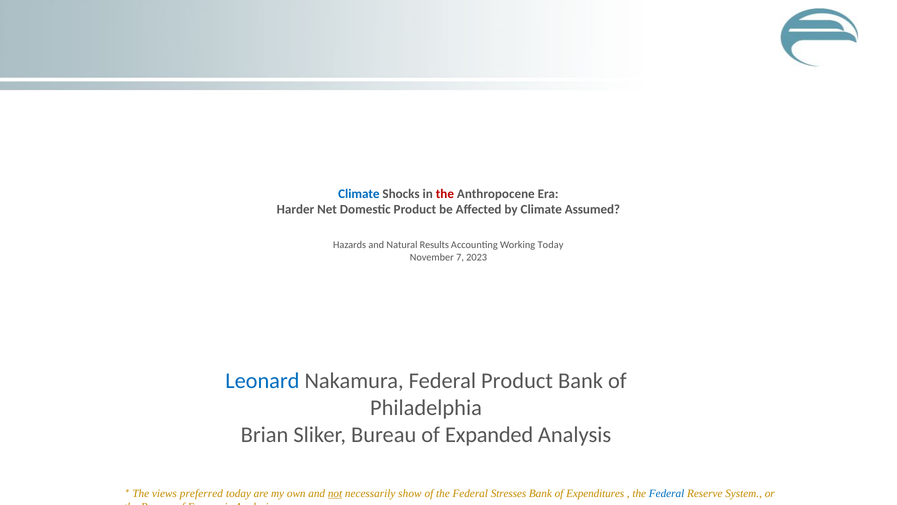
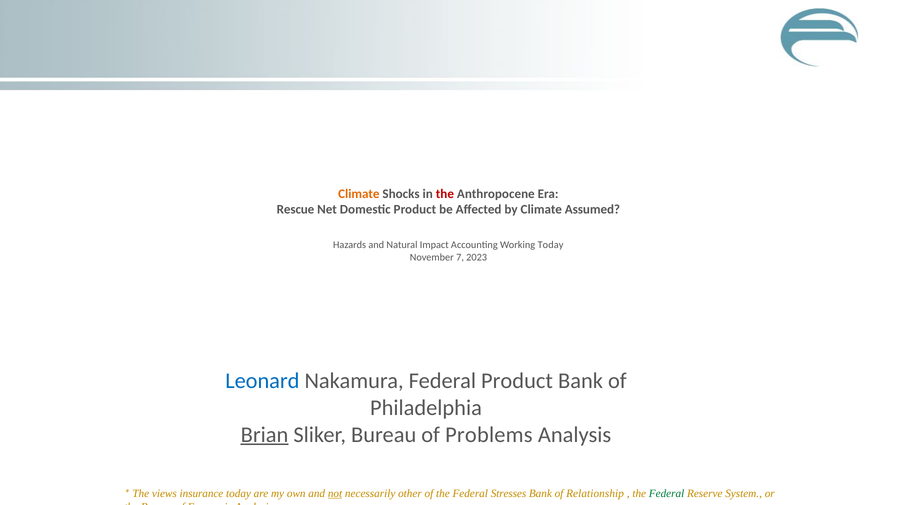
Climate at (359, 194) colour: blue -> orange
Harder: Harder -> Rescue
Results: Results -> Impact
Brian underline: none -> present
Expanded: Expanded -> Problems
preferred: preferred -> insurance
show: show -> other
Expenditures: Expenditures -> Relationship
Federal at (667, 493) colour: blue -> green
